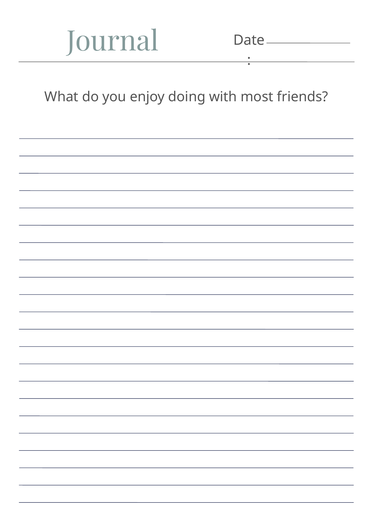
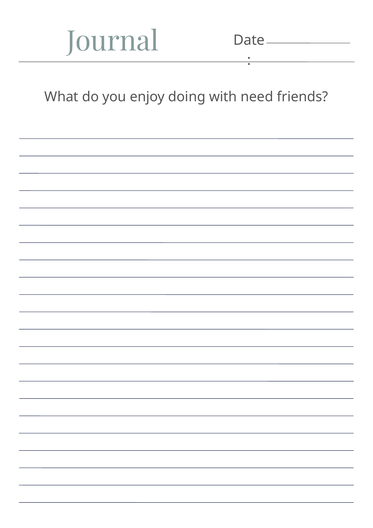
most: most -> need
